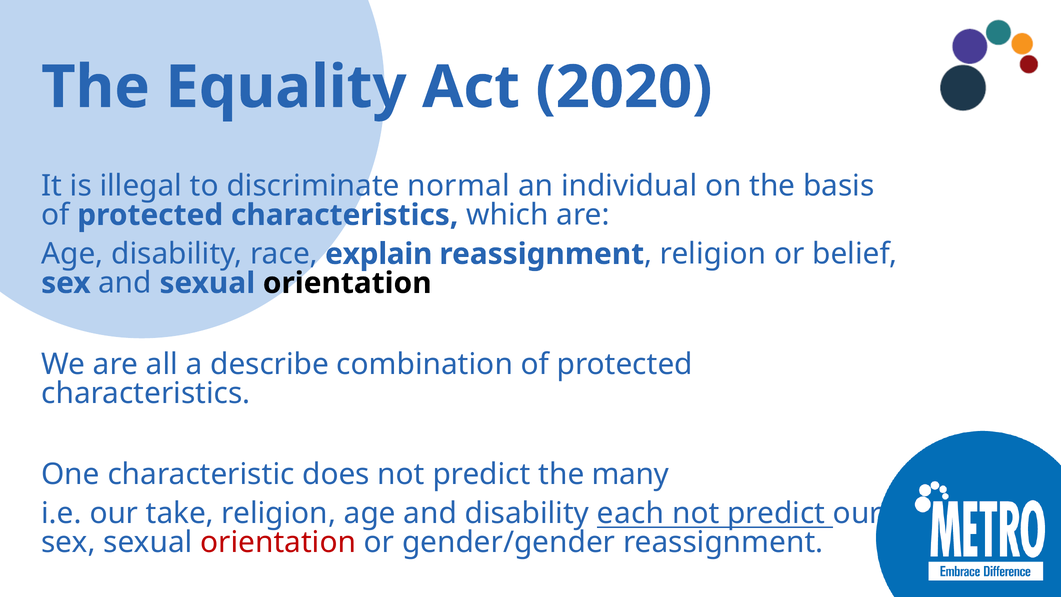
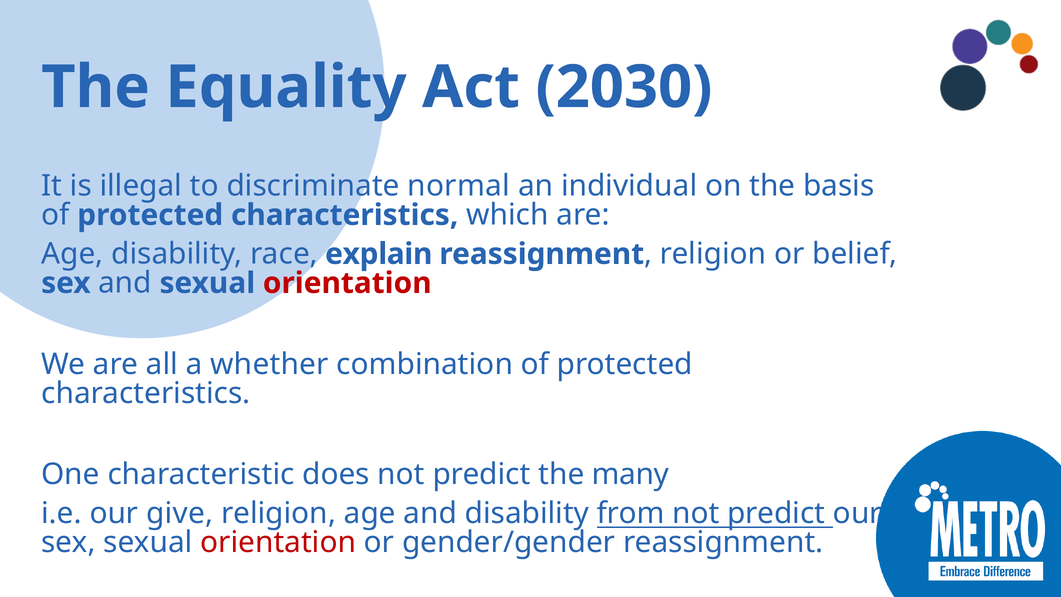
2020: 2020 -> 2030
orientation at (347, 283) colour: black -> red
describe: describe -> whether
take: take -> give
each: each -> from
